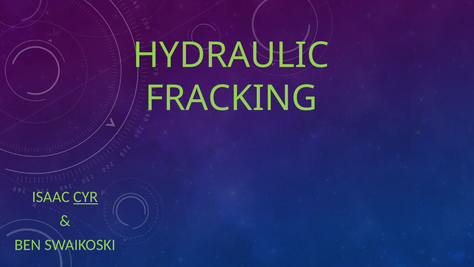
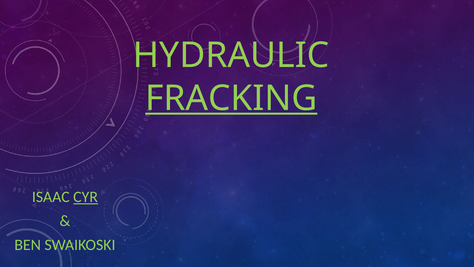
FRACKING underline: none -> present
